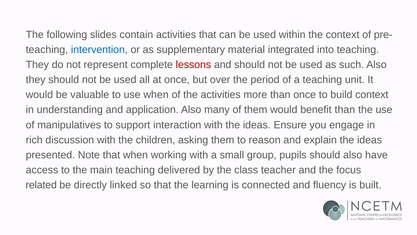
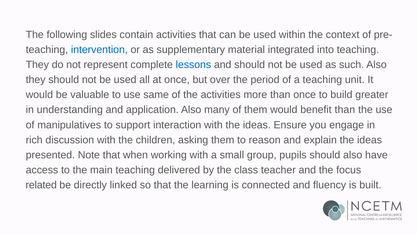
lessons colour: red -> blue
use when: when -> same
build context: context -> greater
